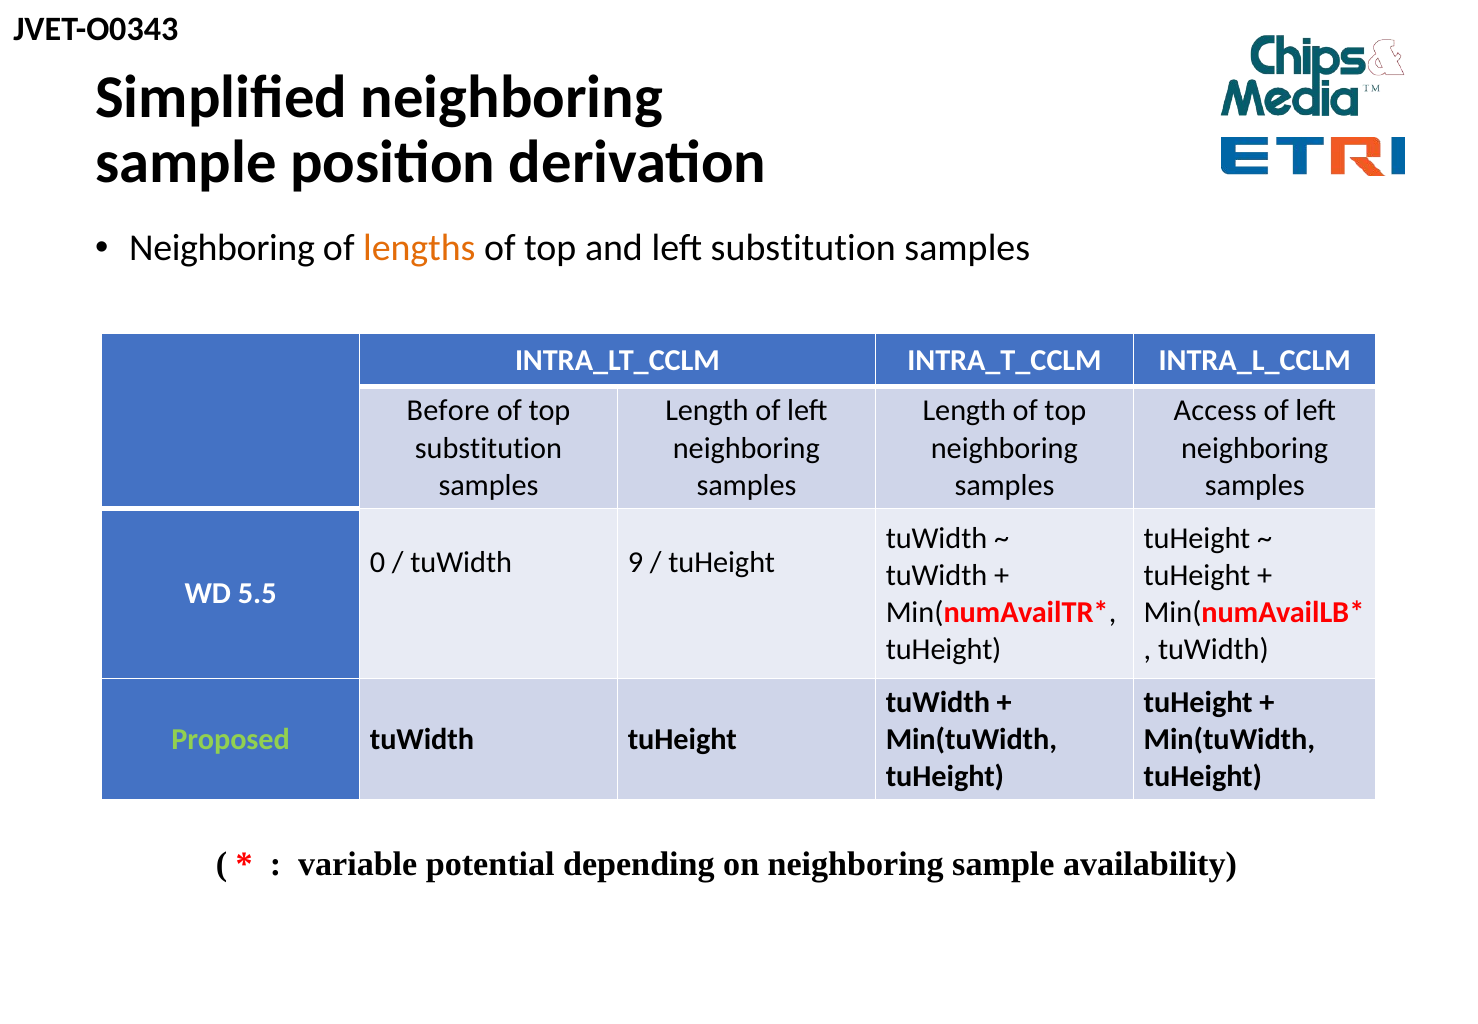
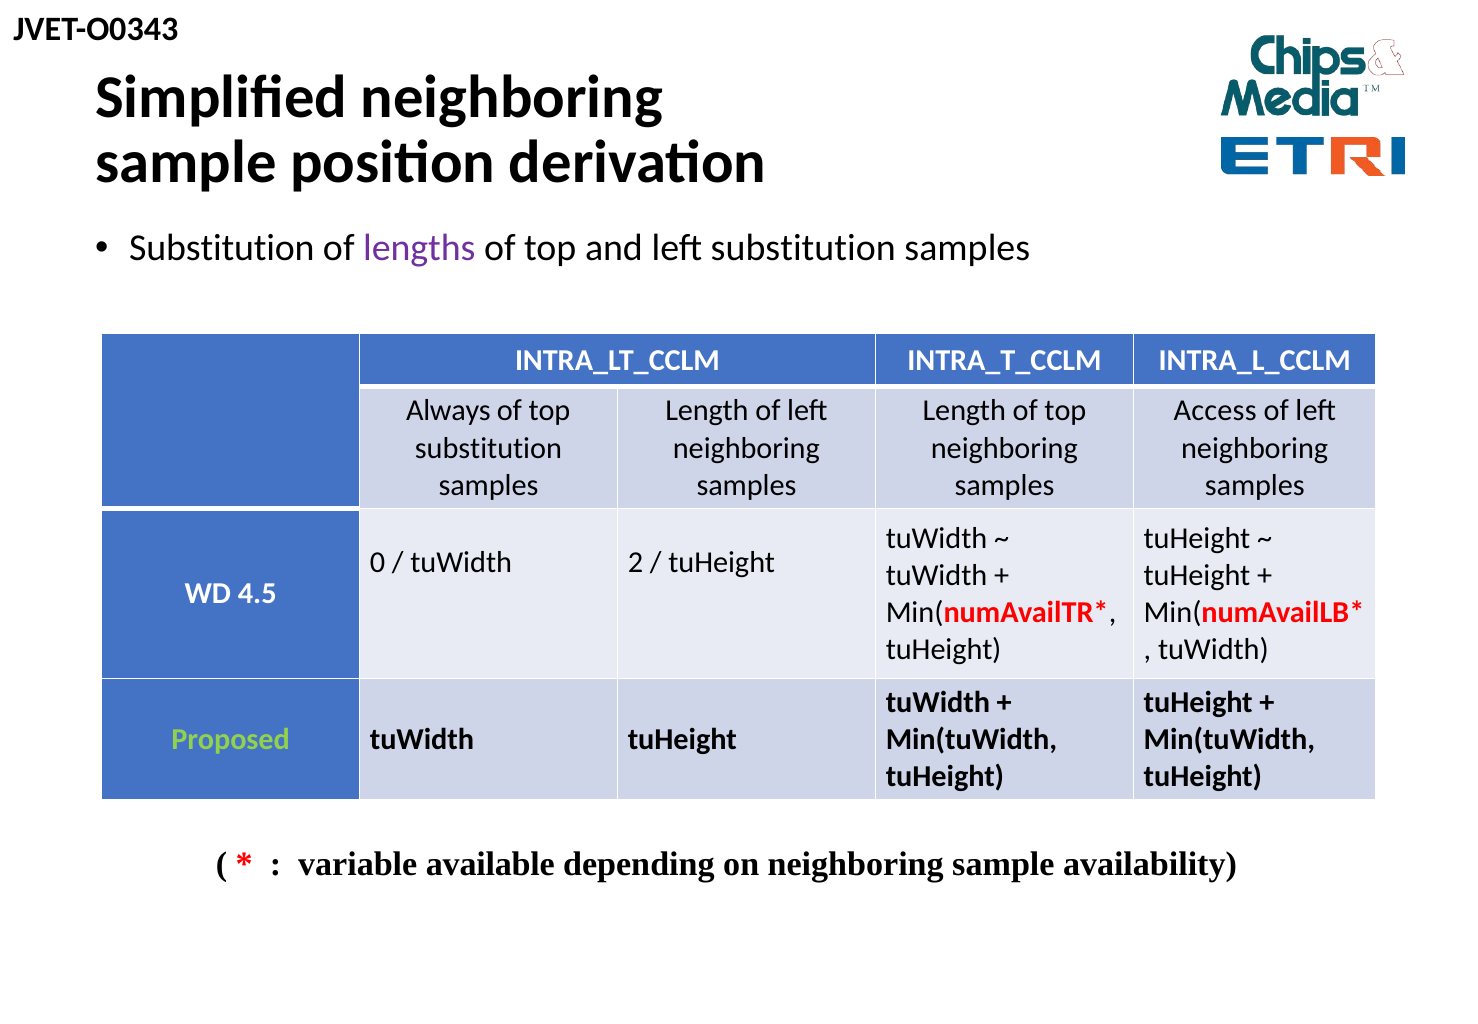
Neighboring at (222, 248): Neighboring -> Substitution
lengths colour: orange -> purple
Before: Before -> Always
9: 9 -> 2
5.5: 5.5 -> 4.5
potential: potential -> available
